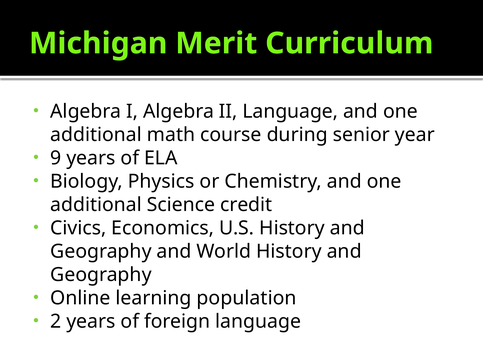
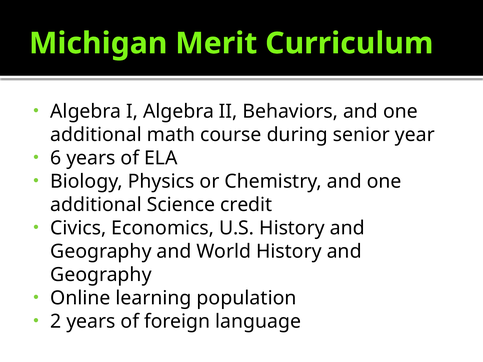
II Language: Language -> Behaviors
9: 9 -> 6
